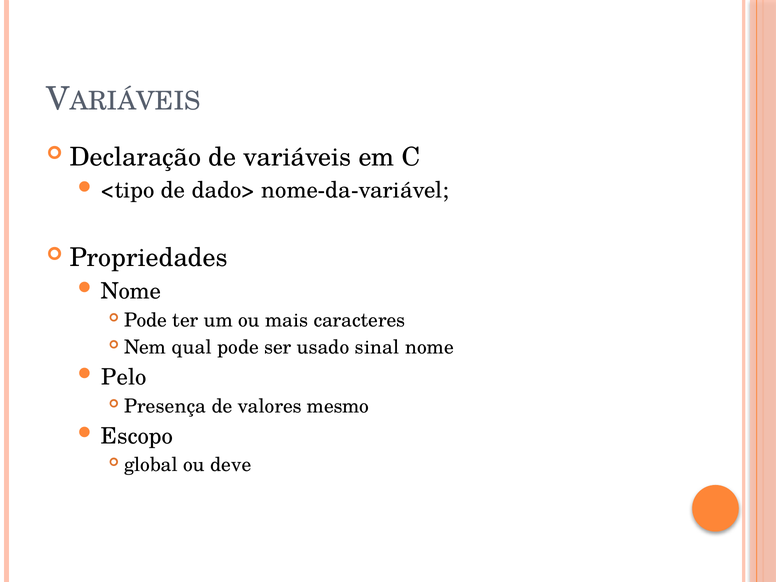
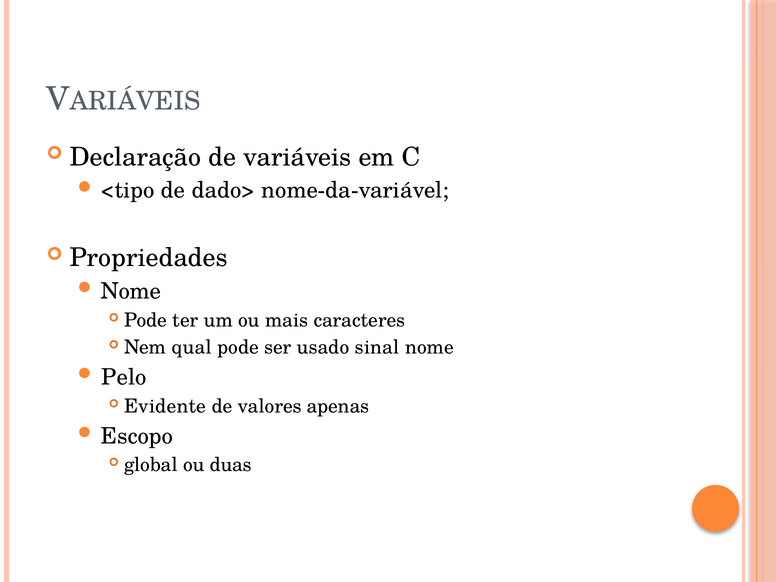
Presença: Presença -> Evidente
mesmo: mesmo -> apenas
deve: deve -> duas
